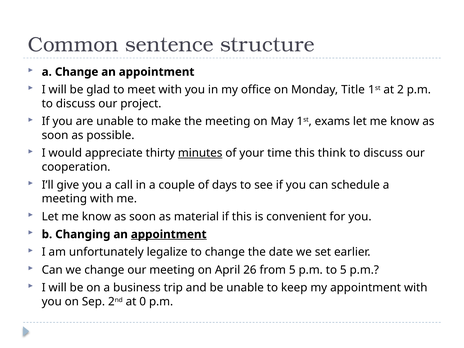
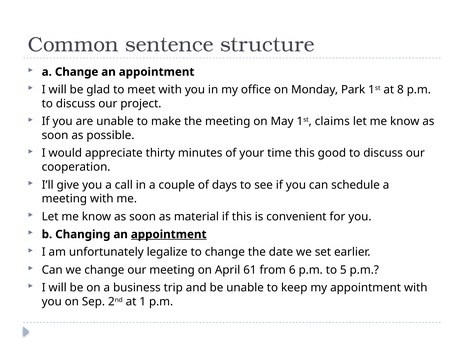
Title: Title -> Park
2: 2 -> 8
exams: exams -> claims
minutes underline: present -> none
think: think -> good
26: 26 -> 61
from 5: 5 -> 6
0: 0 -> 1
